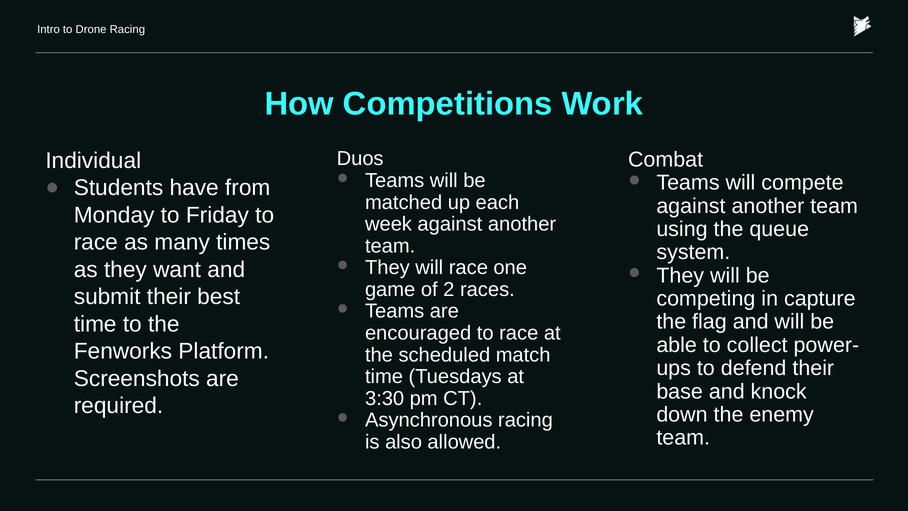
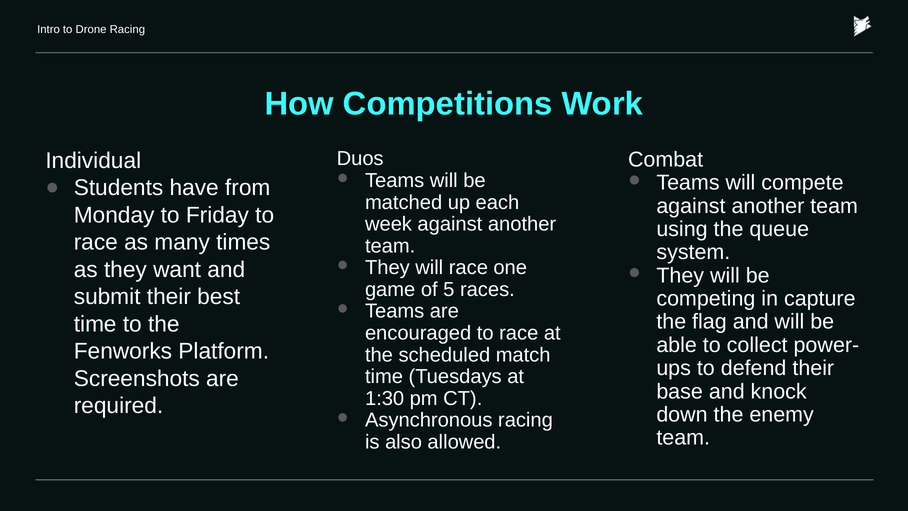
2: 2 -> 5
3:30: 3:30 -> 1:30
